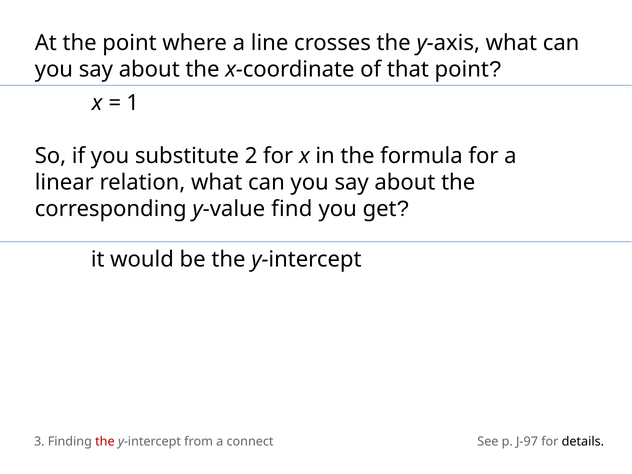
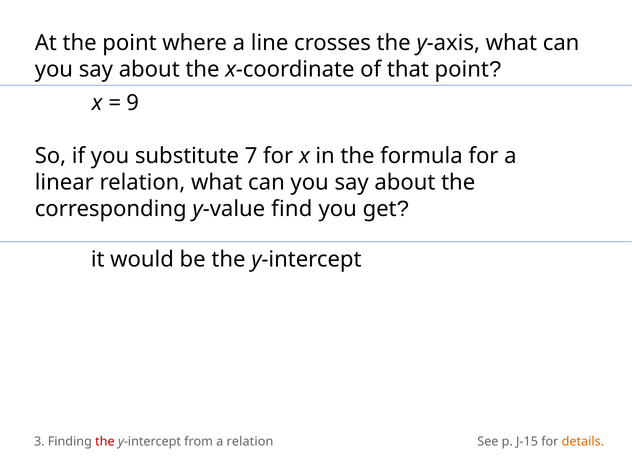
1: 1 -> 9
2: 2 -> 7
a connect: connect -> relation
J-97: J-97 -> J-15
details colour: black -> orange
